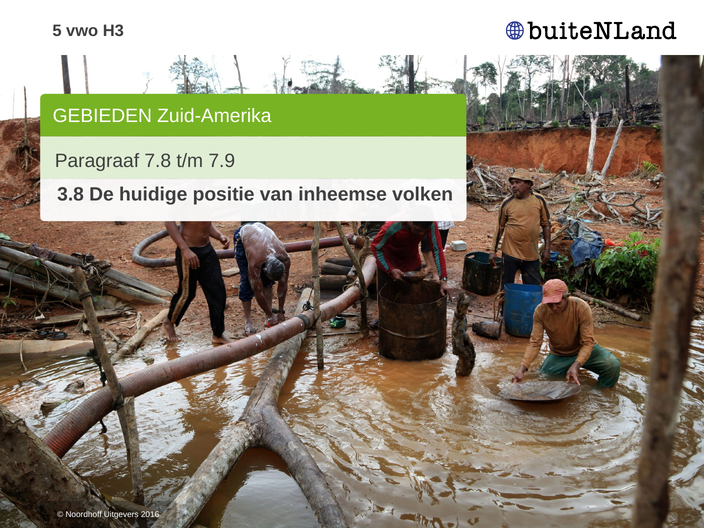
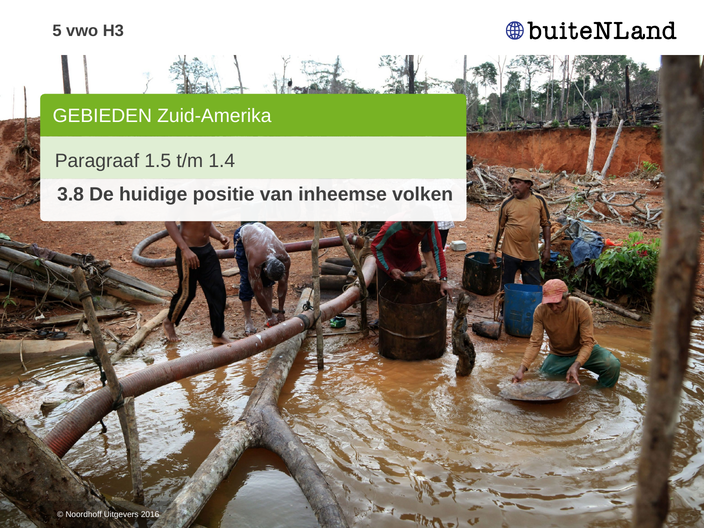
7.8: 7.8 -> 1.5
7.9: 7.9 -> 1.4
